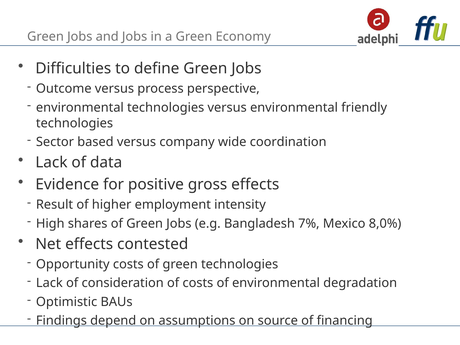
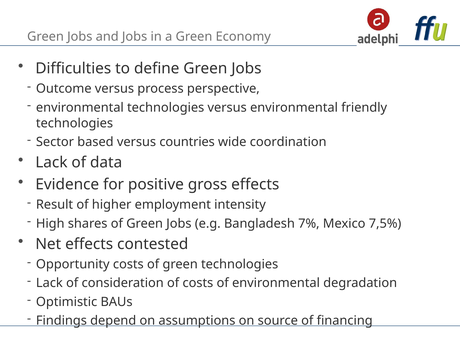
company: company -> countries
8,0%: 8,0% -> 7,5%
